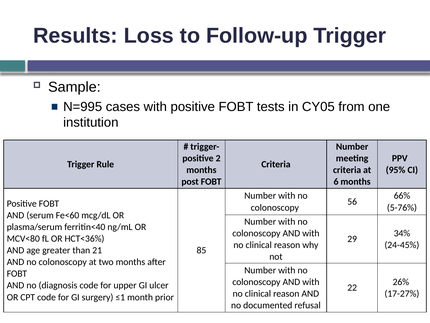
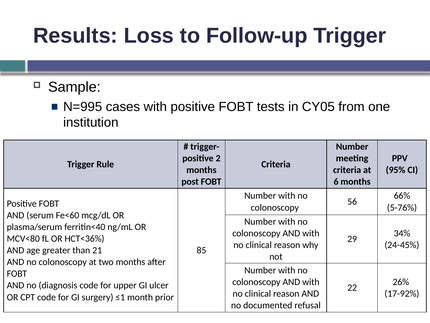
17-27%: 17-27% -> 17-92%
